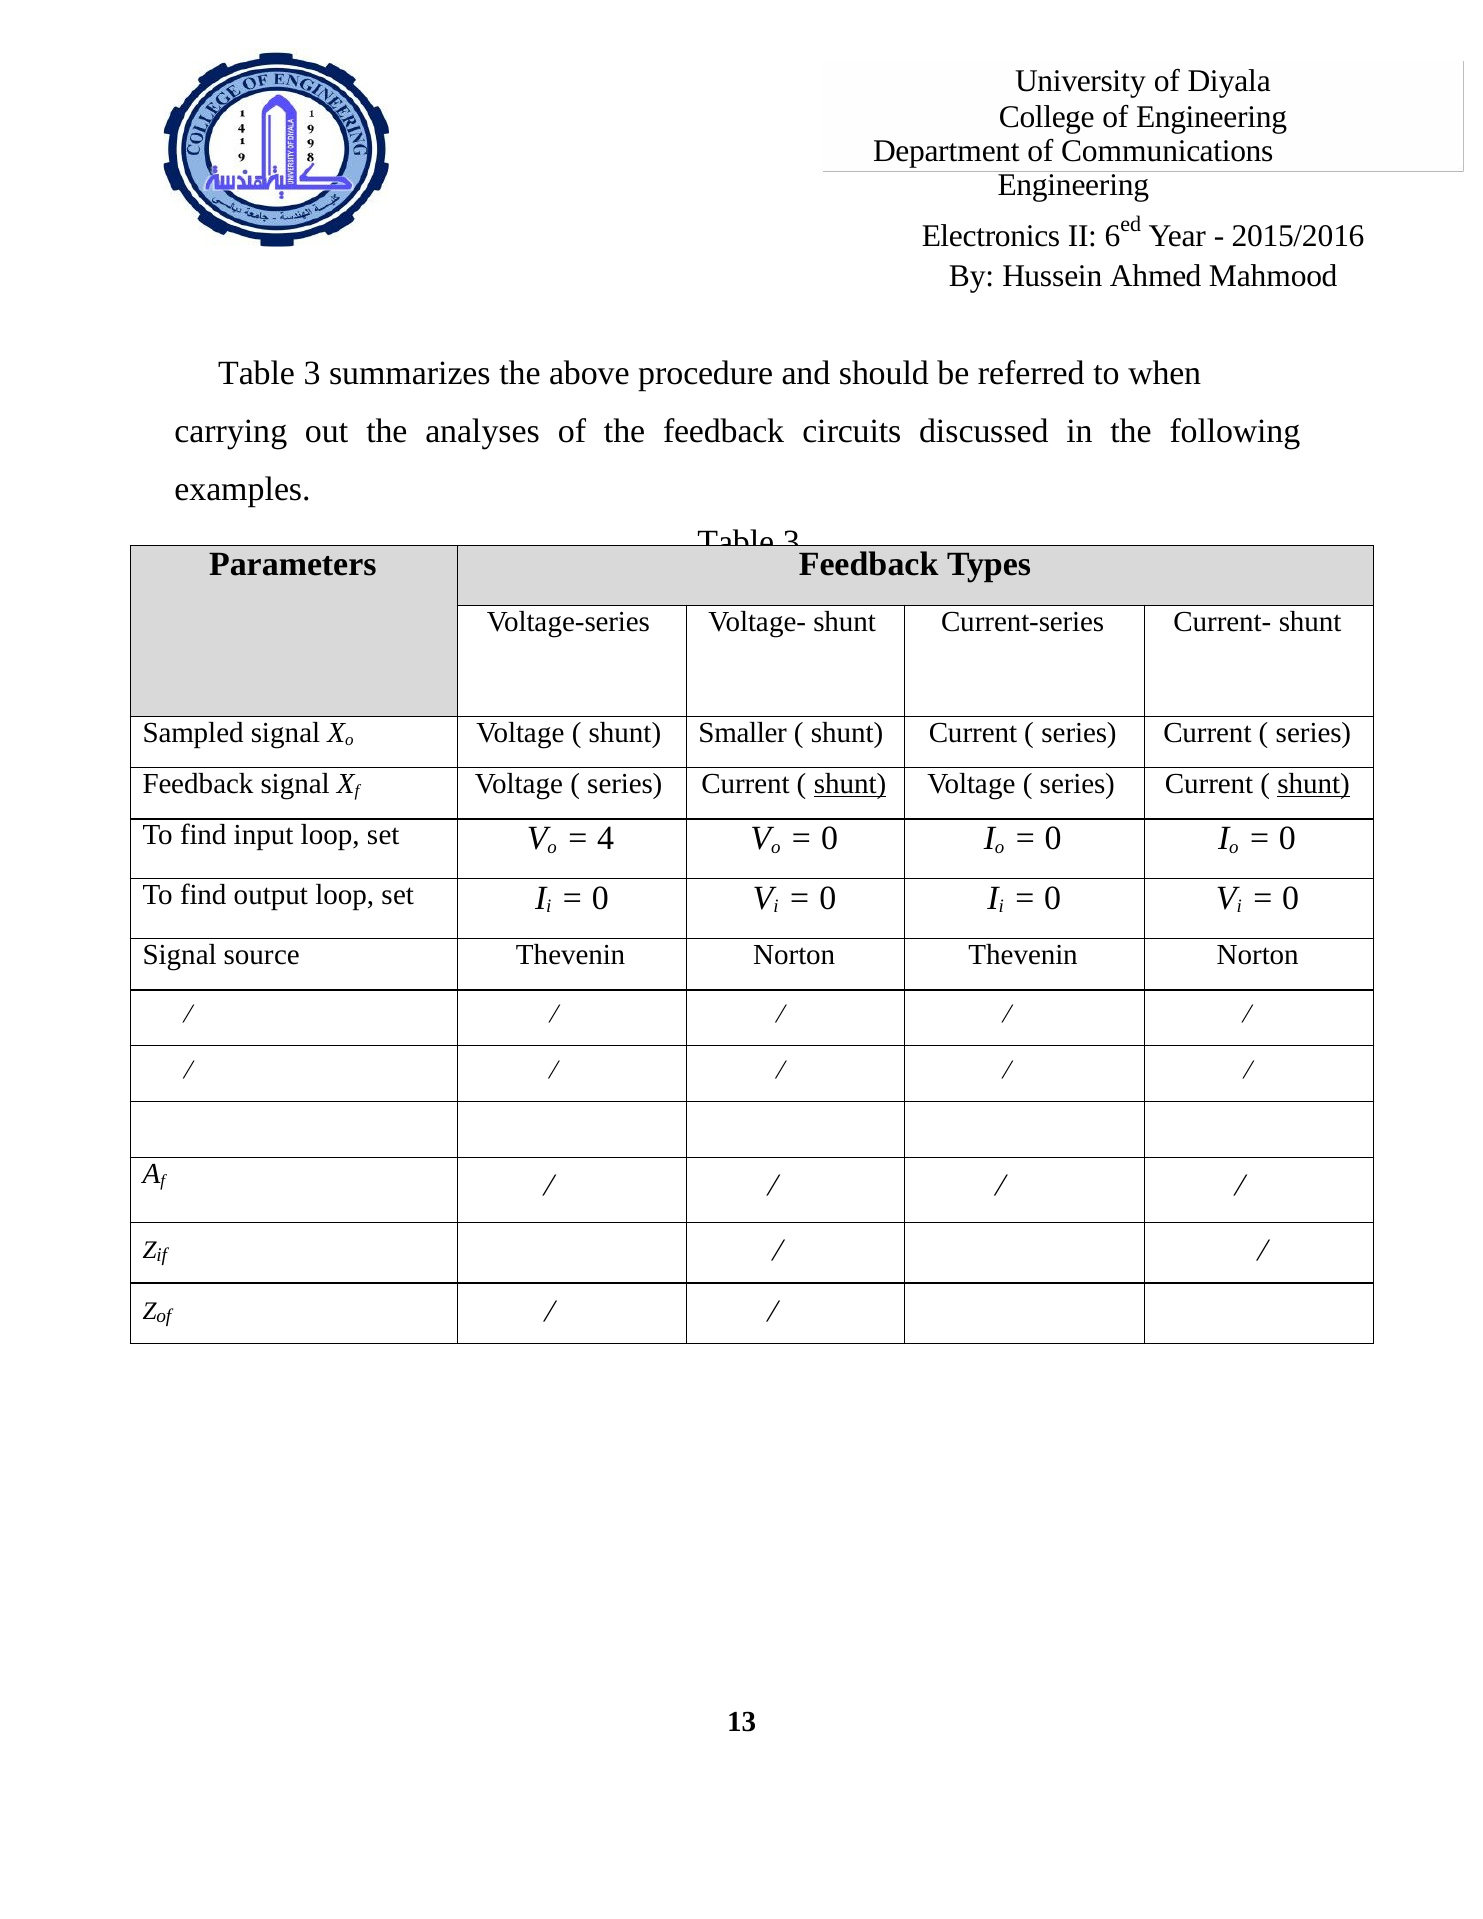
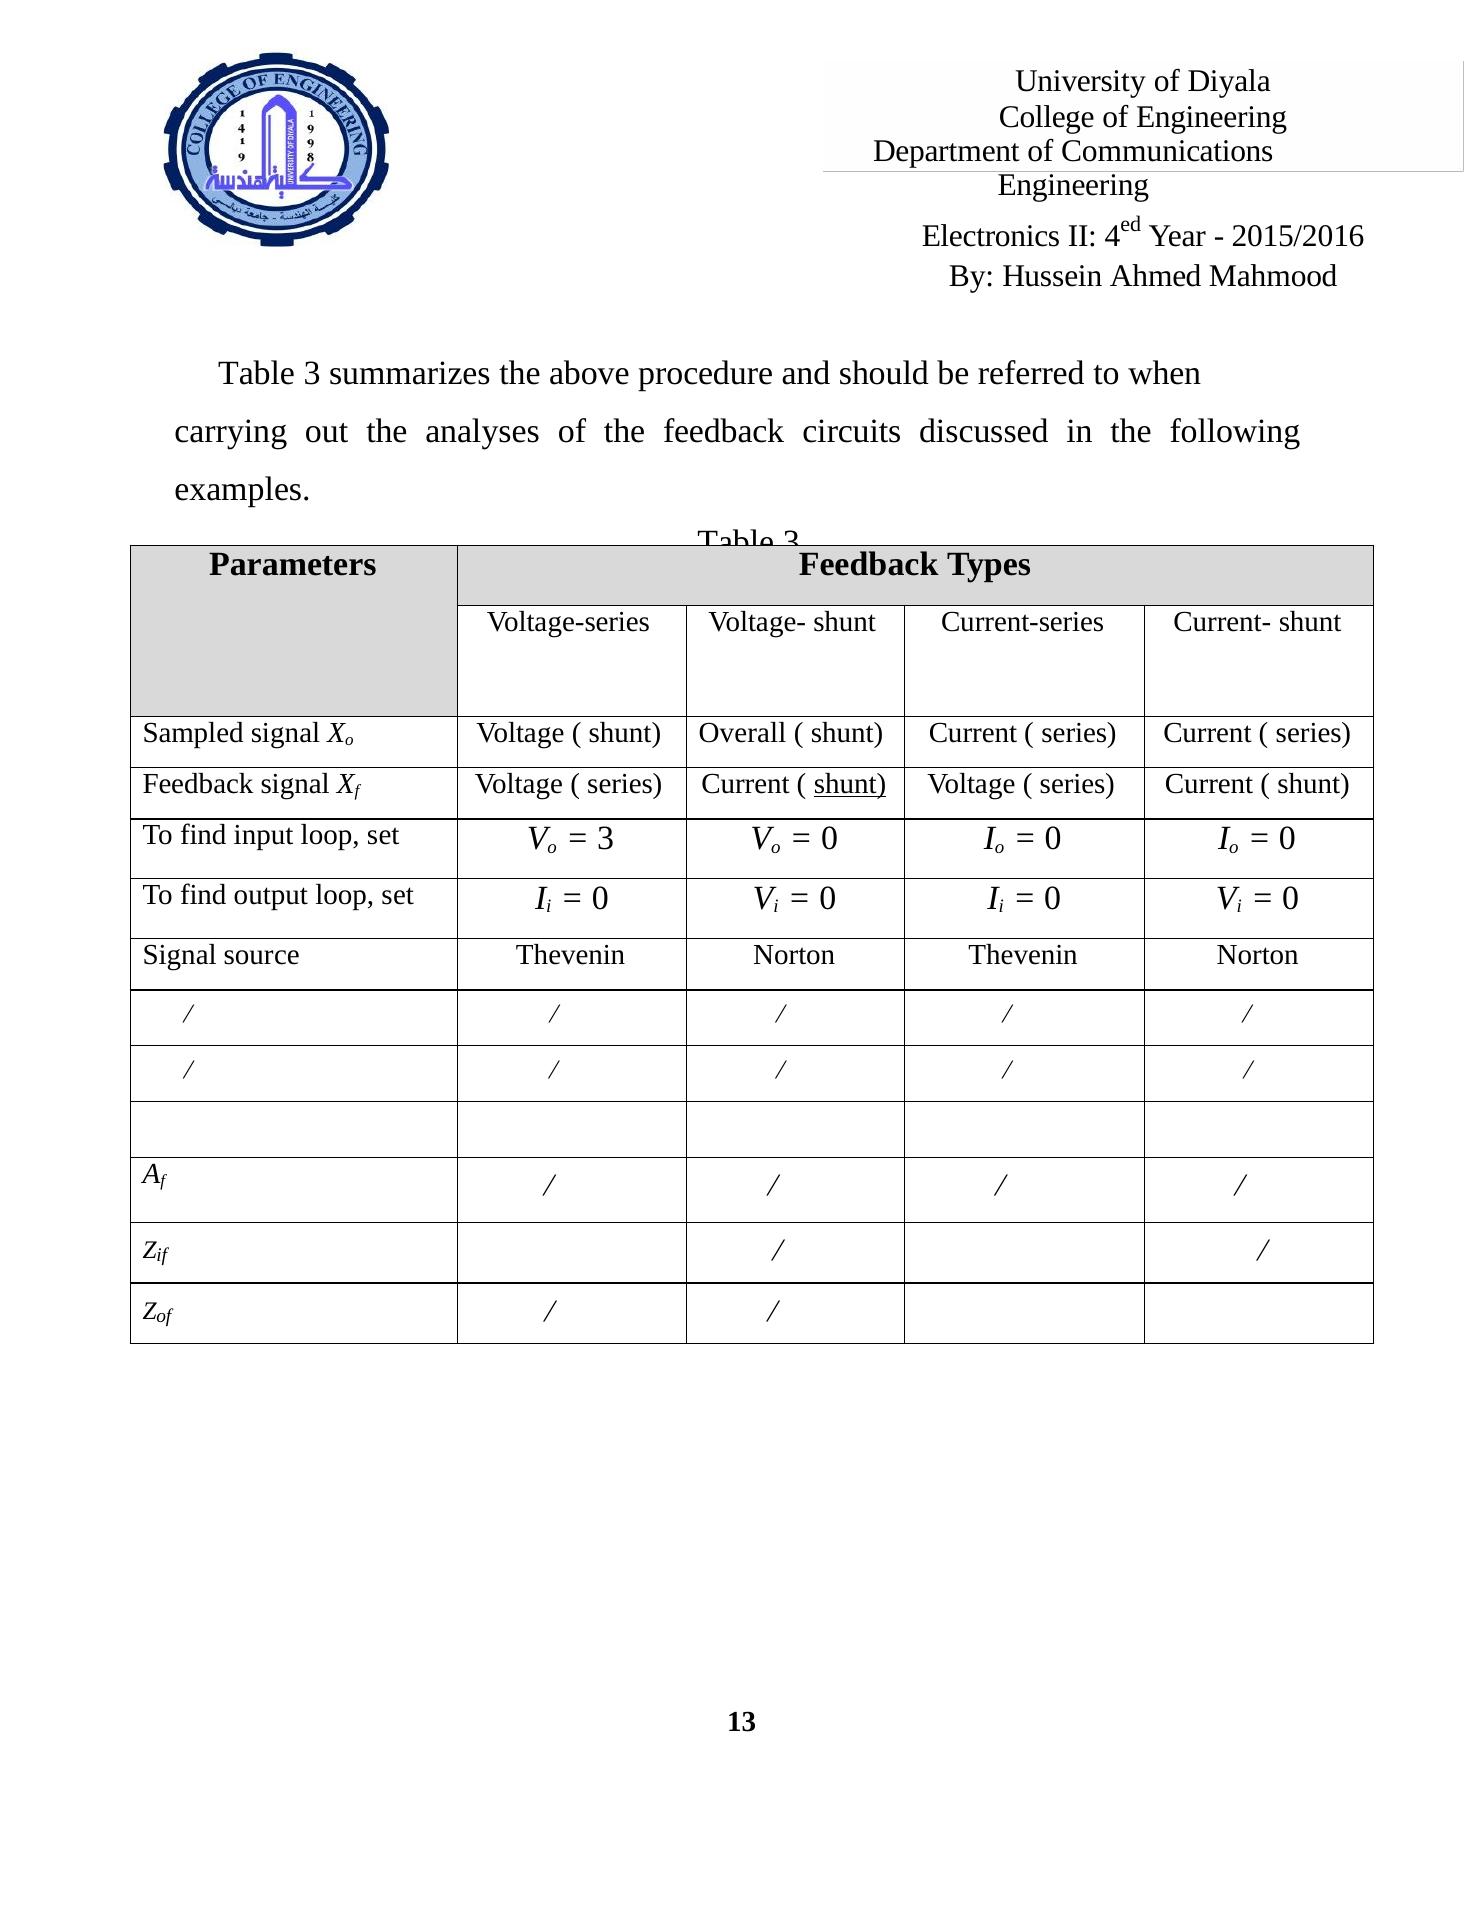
6: 6 -> 4
Smaller: Smaller -> Overall
shunt at (1314, 784) underline: present -> none
4 at (606, 838): 4 -> 3
